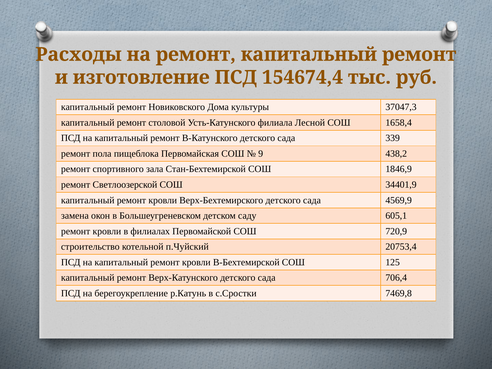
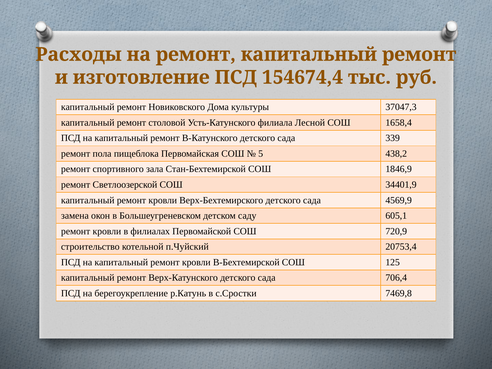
9: 9 -> 5
